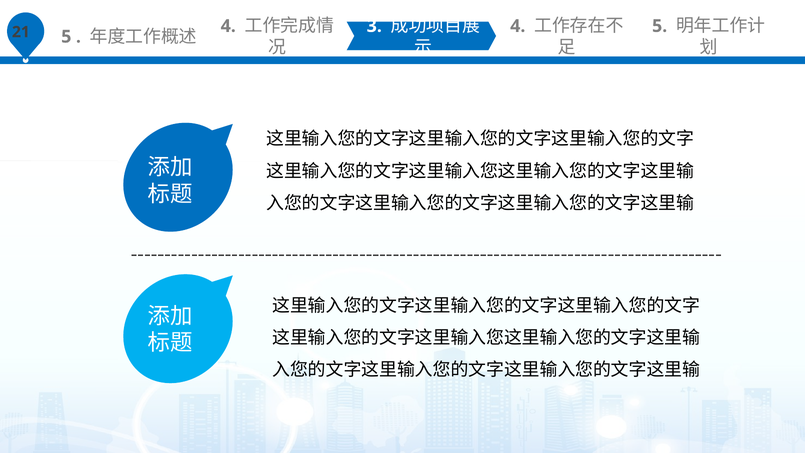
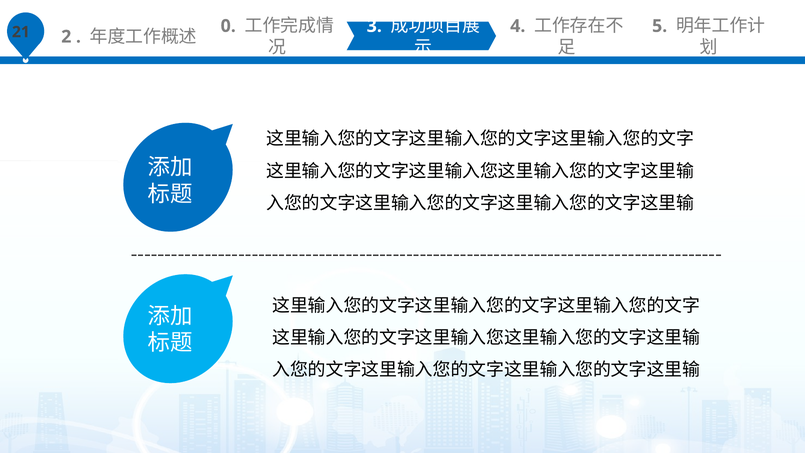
5 at (66, 37): 5 -> 2
4 at (228, 26): 4 -> 0
